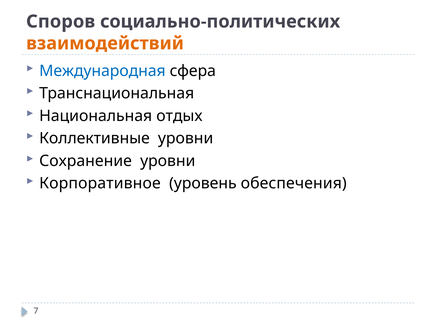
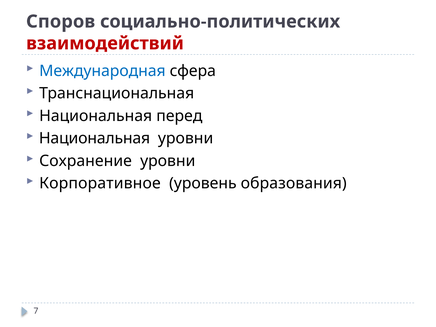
взаимодействий colour: orange -> red
отдых: отдых -> перед
Коллективные at (94, 138): Коллективные -> Национальная
обеспечения: обеспечения -> образования
